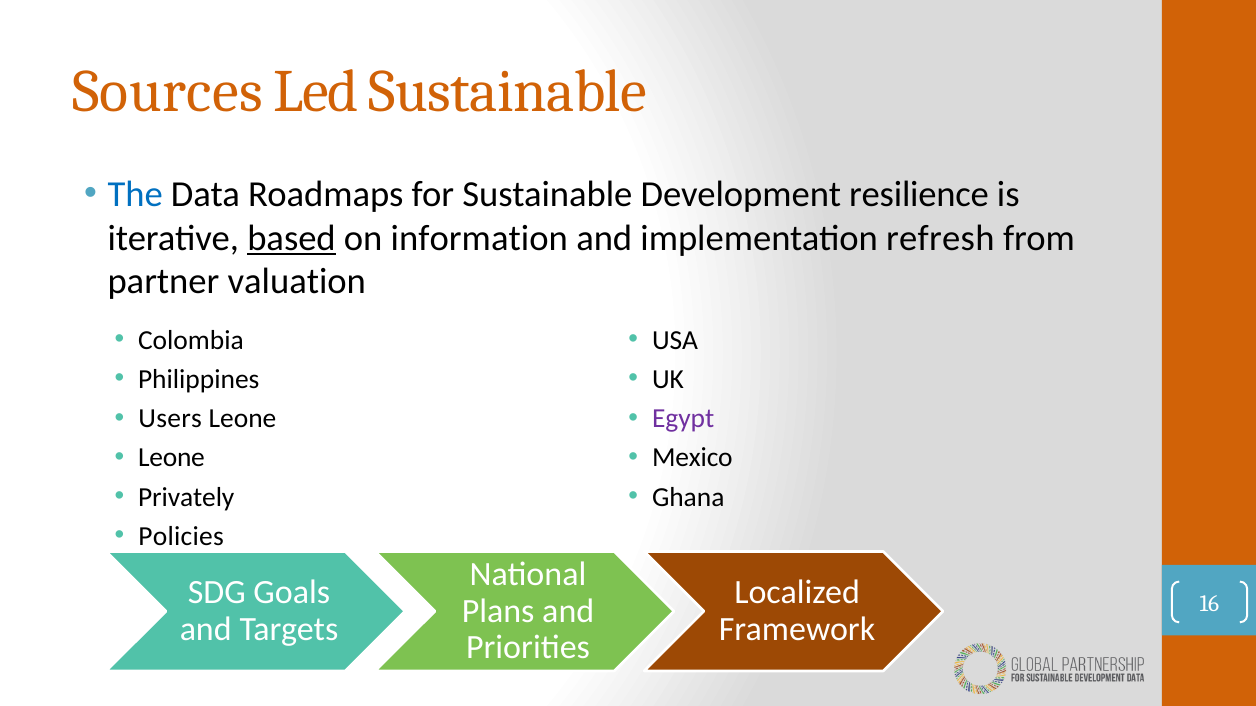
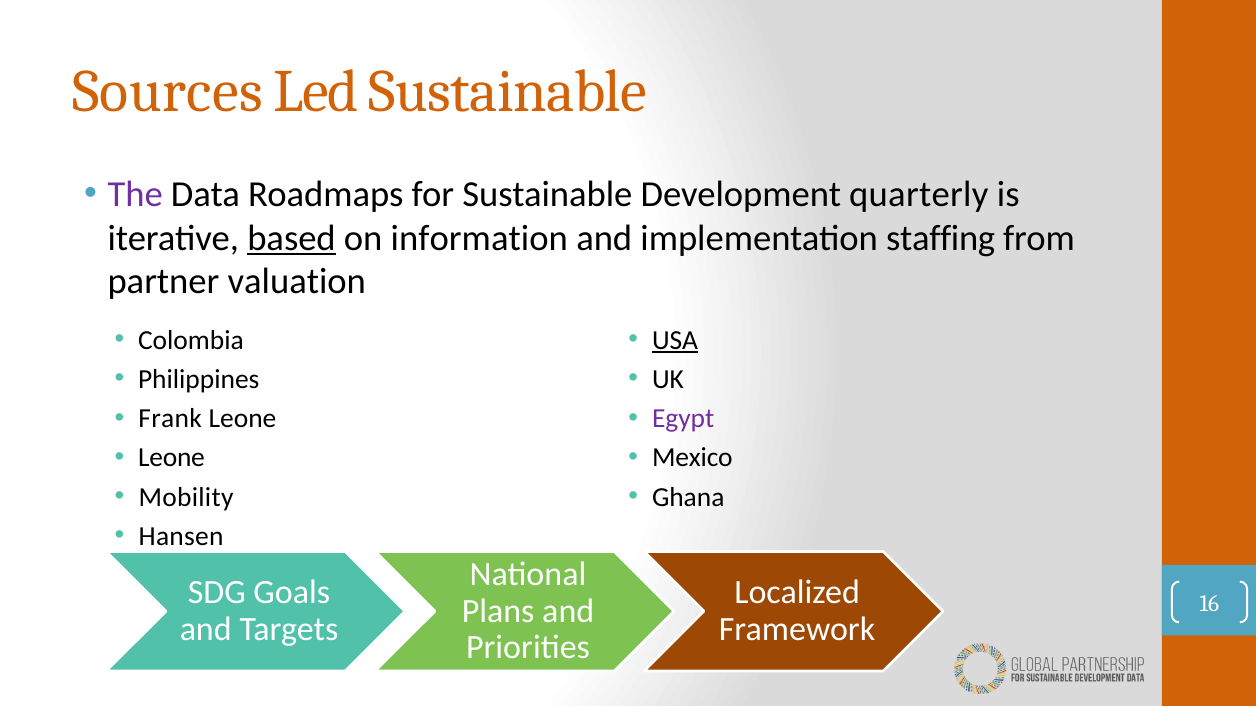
The colour: blue -> purple
resilience: resilience -> quarterly
refresh: refresh -> staffing
USA underline: none -> present
Users: Users -> Frank
Privately: Privately -> Mobility
Policies: Policies -> Hansen
